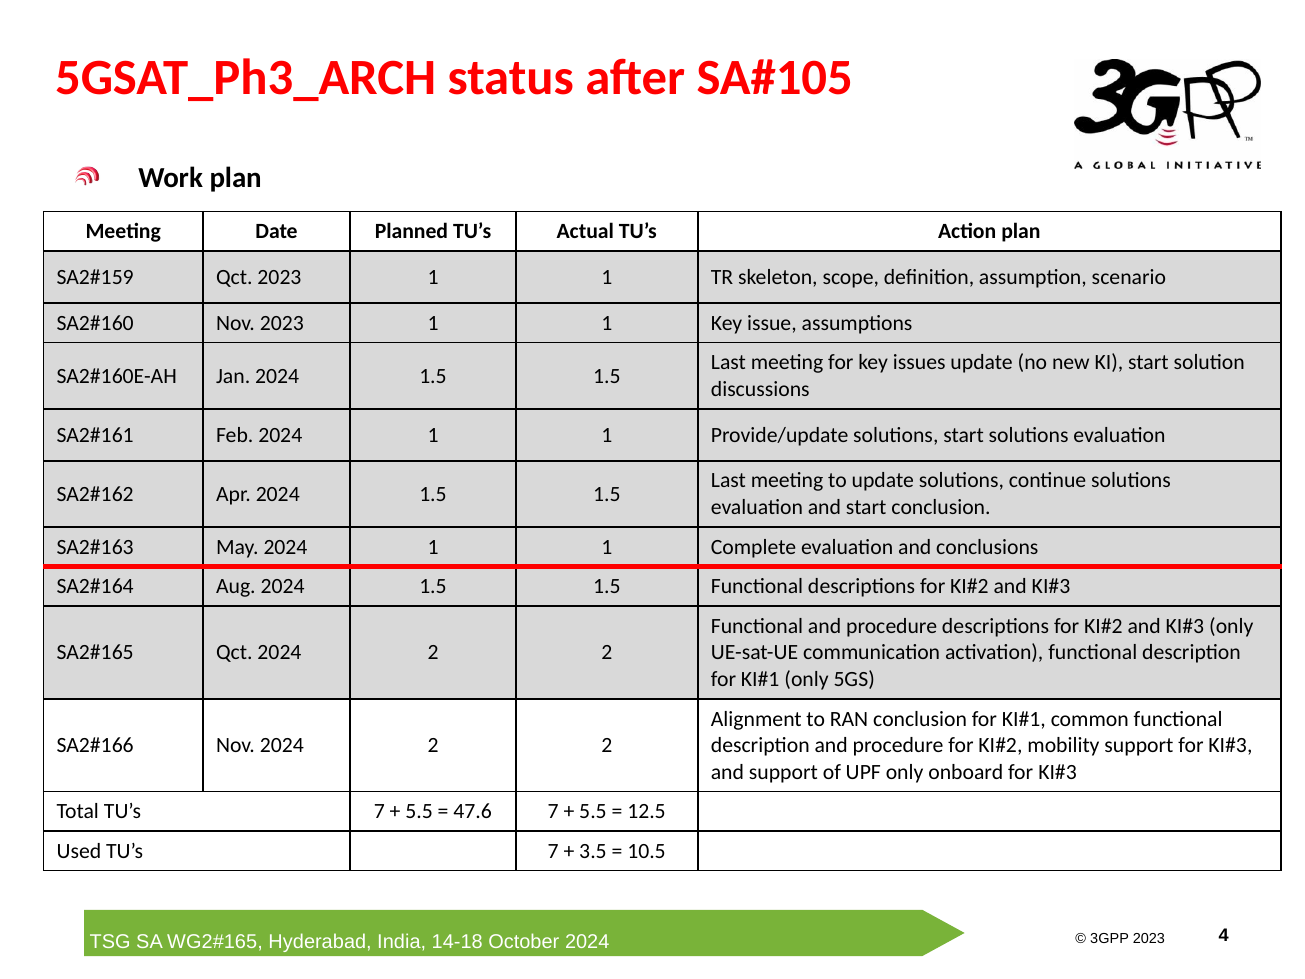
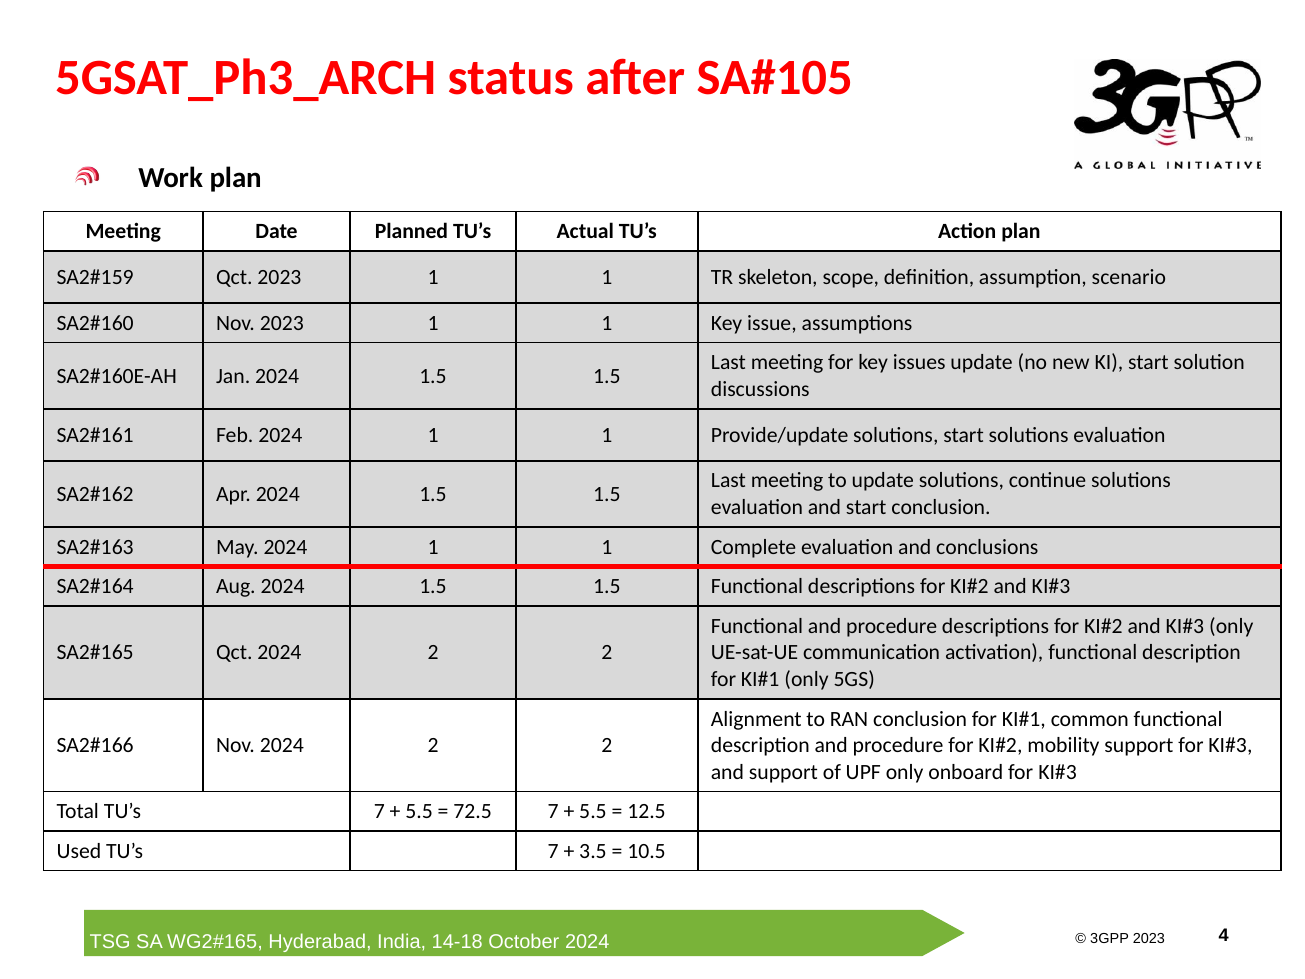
47.6: 47.6 -> 72.5
